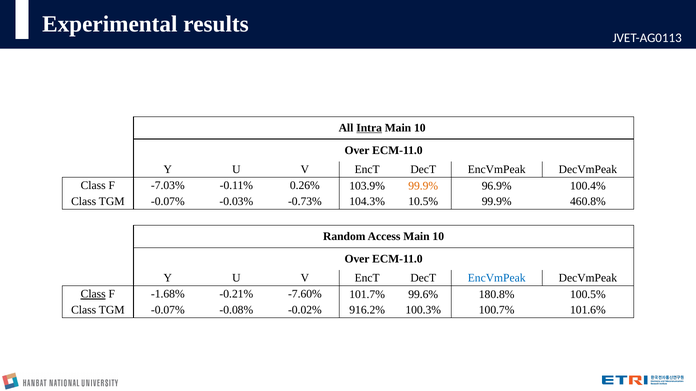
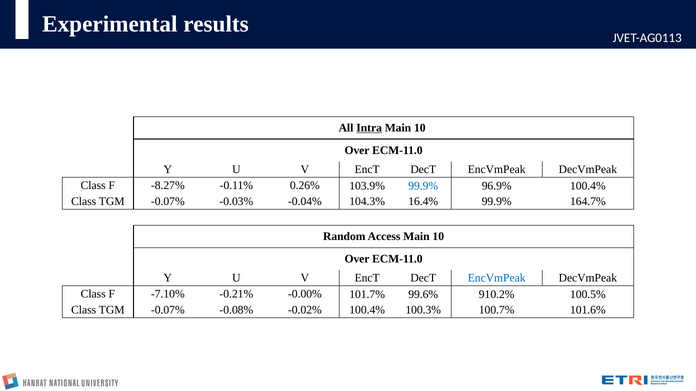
-7.03%: -7.03% -> -8.27%
99.9% at (423, 186) colour: orange -> blue
-0.73%: -0.73% -> -0.04%
10.5%: 10.5% -> 16.4%
460.8%: 460.8% -> 164.7%
Class at (93, 294) underline: present -> none
-1.68%: -1.68% -> -7.10%
-7.60%: -7.60% -> -0.00%
180.8%: 180.8% -> 910.2%
-0.02% 916.2%: 916.2% -> 100.4%
